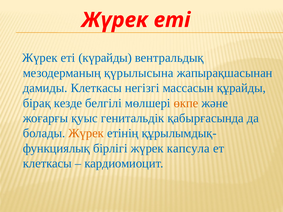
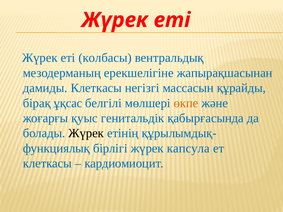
күрайды: күрайды -> колбасы
қүрылысына: қүрылысына -> ерекшелігіне
кезде: кезде -> ұқсас
Жүрек at (86, 133) colour: orange -> black
